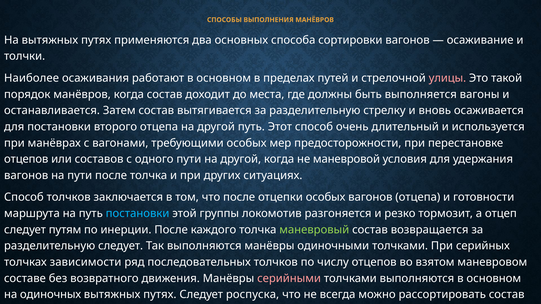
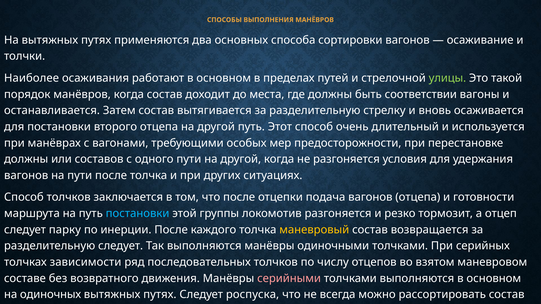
улицы colour: pink -> light green
выполняется: выполняется -> соответствии
отцепов at (26, 159): отцепов -> должны
не маневровой: маневровой -> разгоняется
отцепки особых: особых -> подача
путям: путям -> парку
маневровый colour: light green -> yellow
